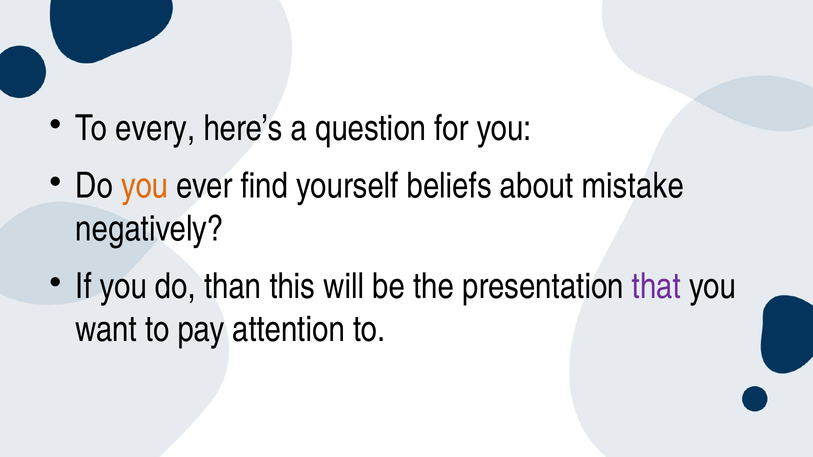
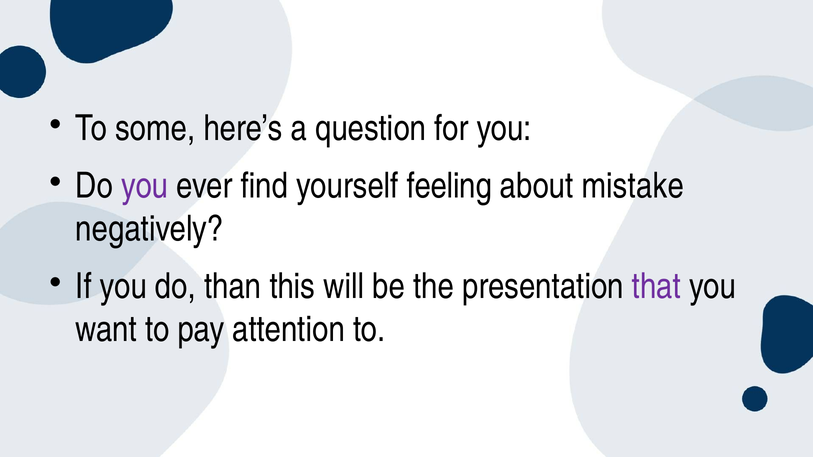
every: every -> some
you at (145, 186) colour: orange -> purple
beliefs: beliefs -> feeling
